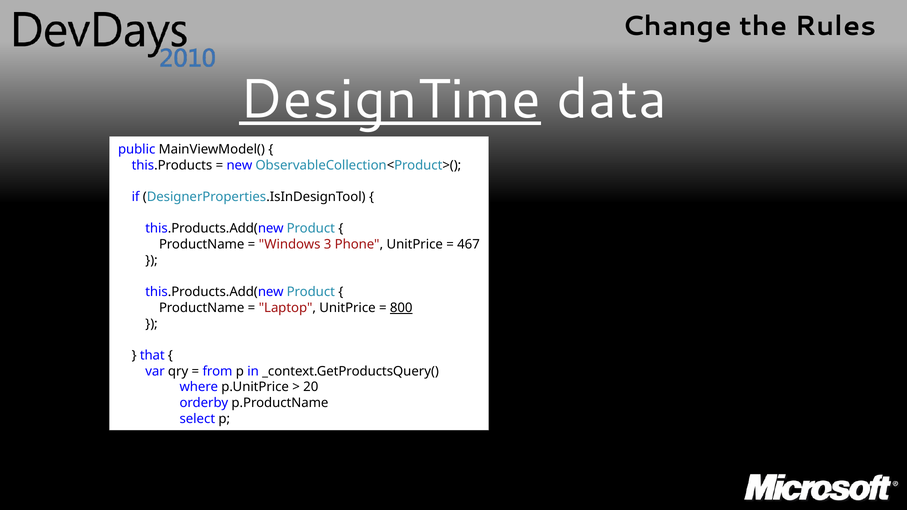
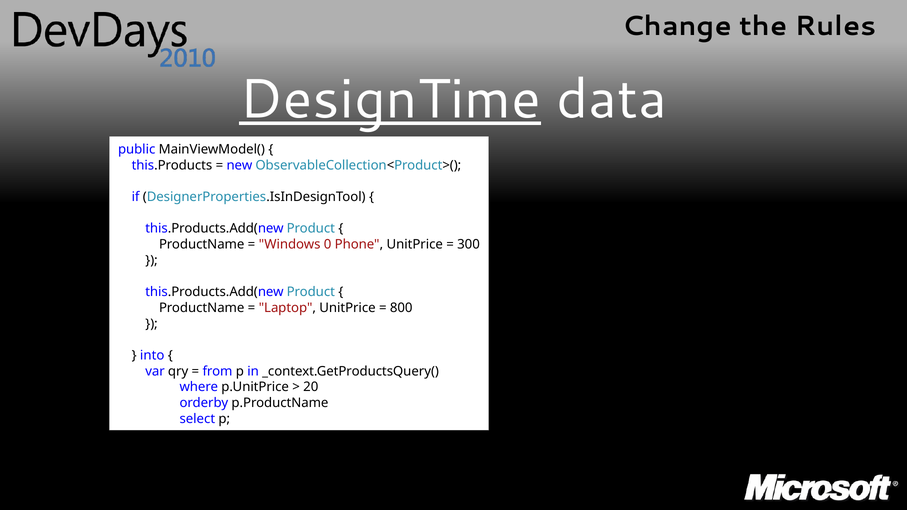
3: 3 -> 0
467: 467 -> 300
800 underline: present -> none
that: that -> into
